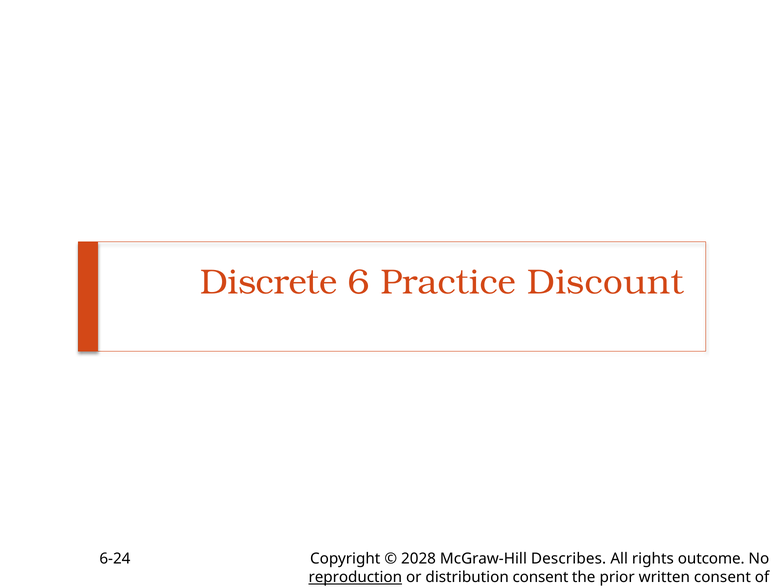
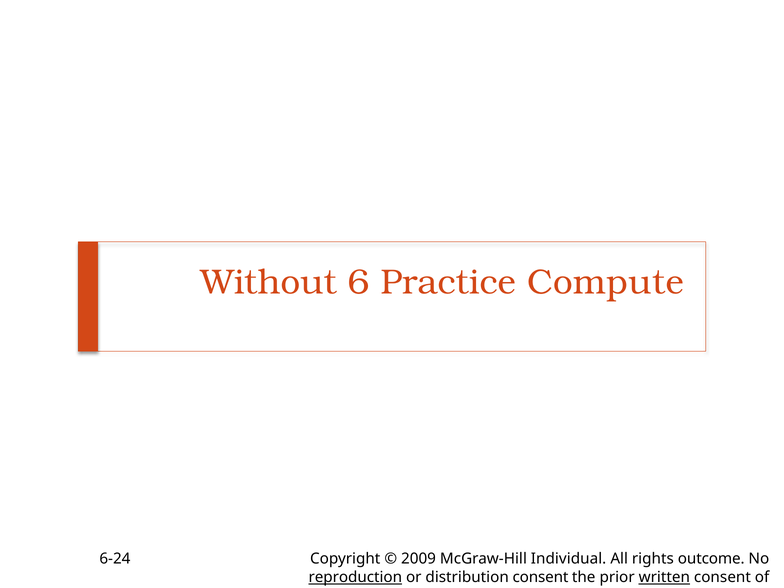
Discrete: Discrete -> Without
Discount: Discount -> Compute
2028: 2028 -> 2009
Describes: Describes -> Individual
written underline: none -> present
